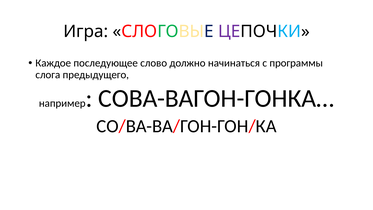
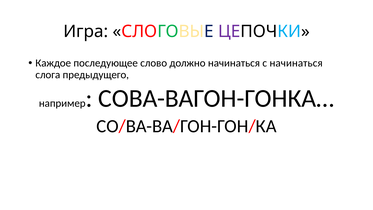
с программы: программы -> начинаться
